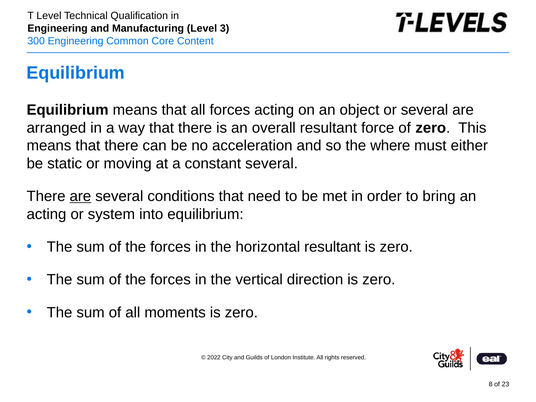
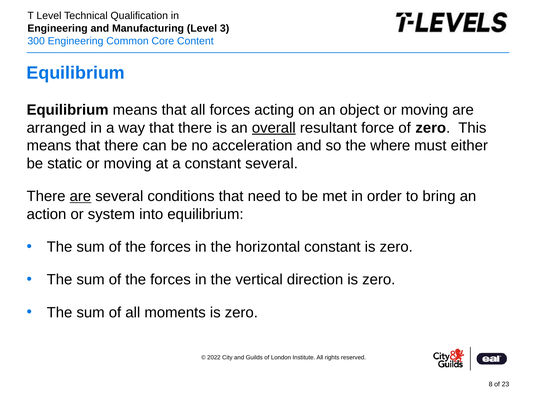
object or several: several -> moving
overall underline: none -> present
acting at (46, 214): acting -> action
horizontal resultant: resultant -> constant
